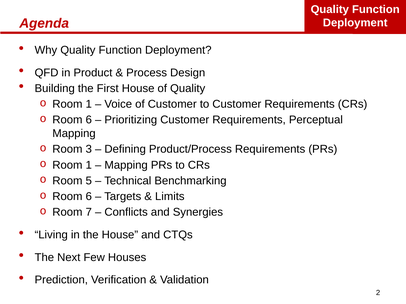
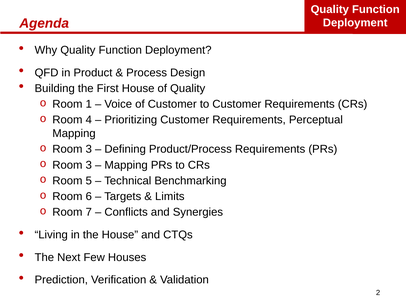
6 at (89, 120): 6 -> 4
1 at (89, 165): 1 -> 3
